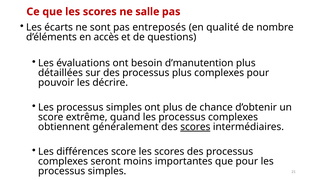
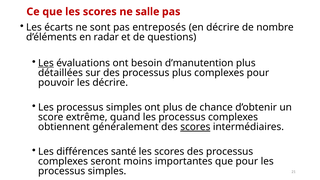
en qualité: qualité -> décrire
accès: accès -> radar
Les at (46, 63) underline: none -> present
différences score: score -> santé
